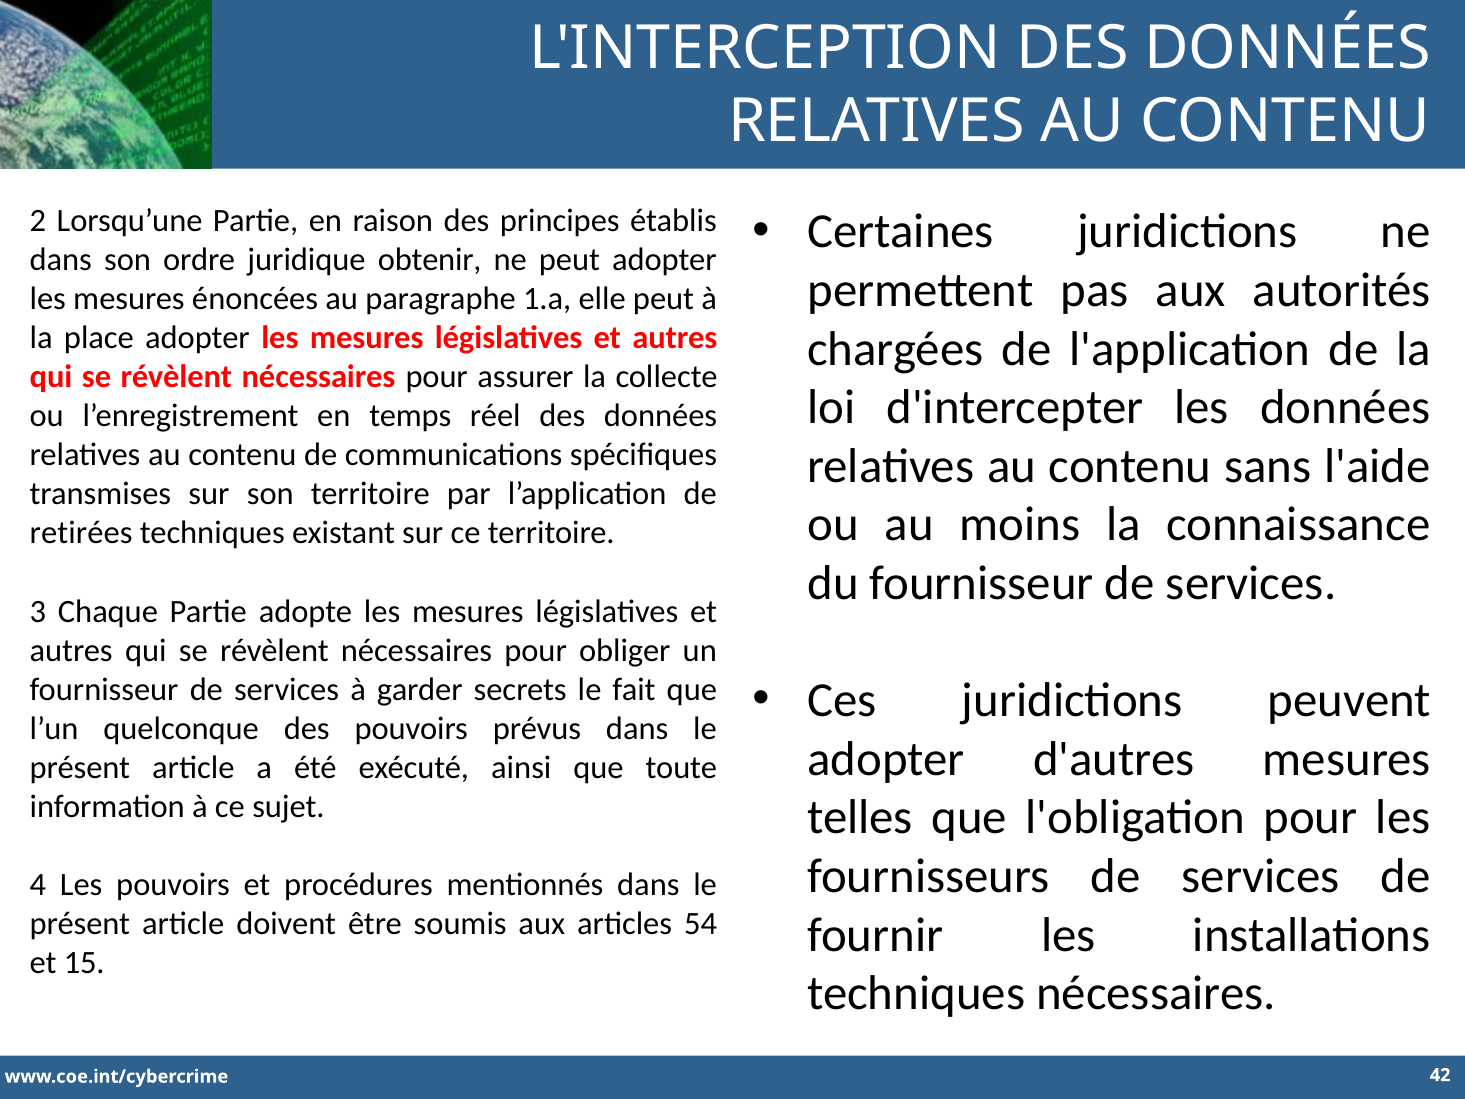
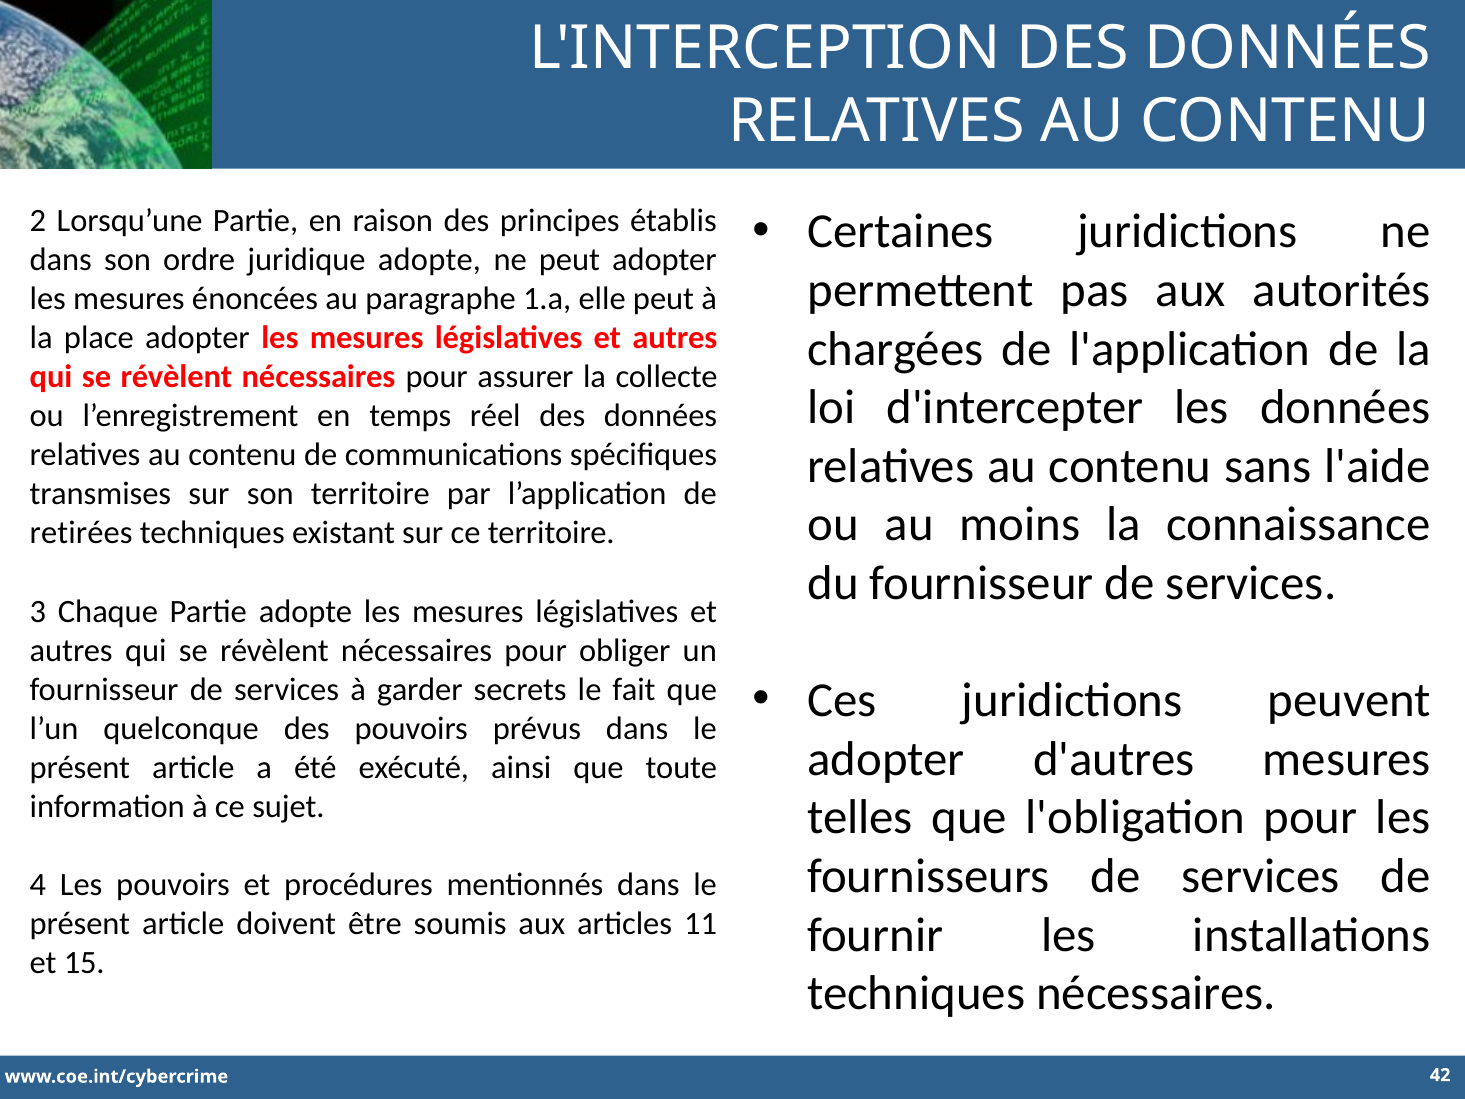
juridique obtenir: obtenir -> adopte
54: 54 -> 11
